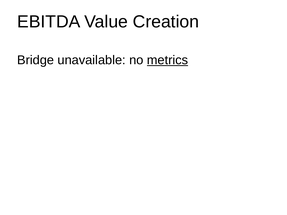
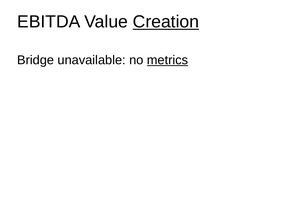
Creation underline: none -> present
